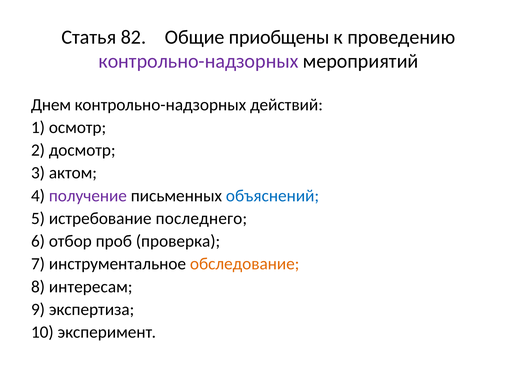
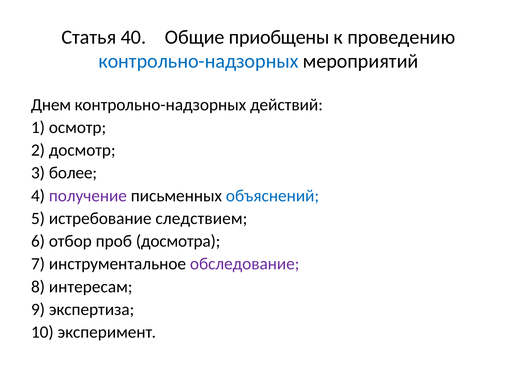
82: 82 -> 40
контрольно-надзорных at (198, 61) colour: purple -> blue
актом: актом -> более
последнего: последнего -> следствием
проверка: проверка -> досмотра
обследование colour: orange -> purple
